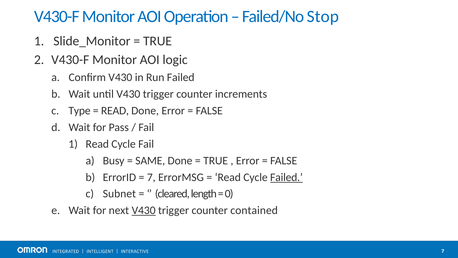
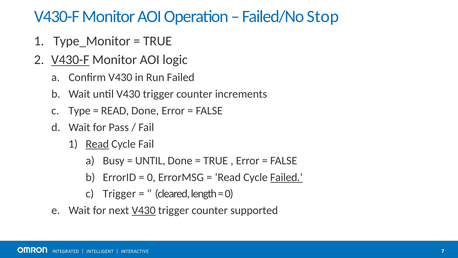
Slide_Monitor: Slide_Monitor -> Type_Monitor
V430-F at (70, 60) underline: none -> present
Read at (97, 144) underline: none -> present
SAME at (150, 160): SAME -> UNTIL
7 at (151, 177): 7 -> 0
Subnet at (119, 194): Subnet -> Trigger
contained: contained -> supported
